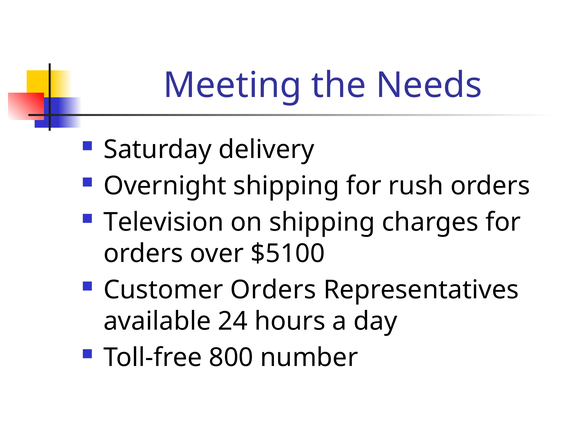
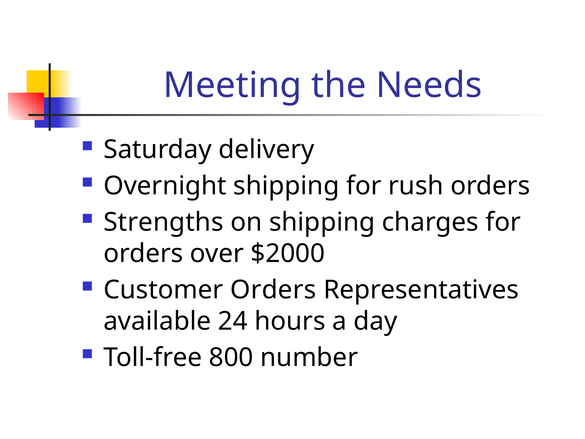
Television: Television -> Strengths
$5100: $5100 -> $2000
